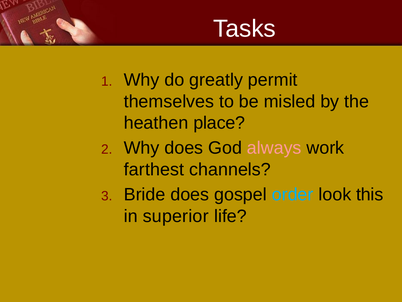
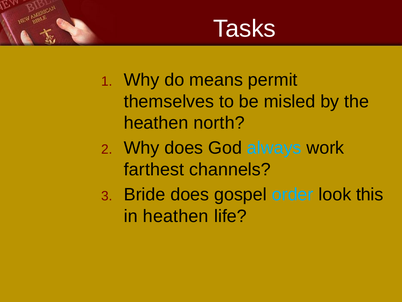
greatly: greatly -> means
place: place -> north
always colour: pink -> light blue
in superior: superior -> heathen
